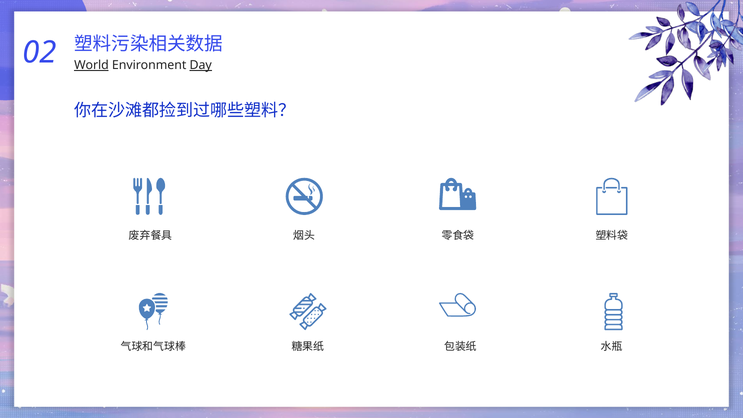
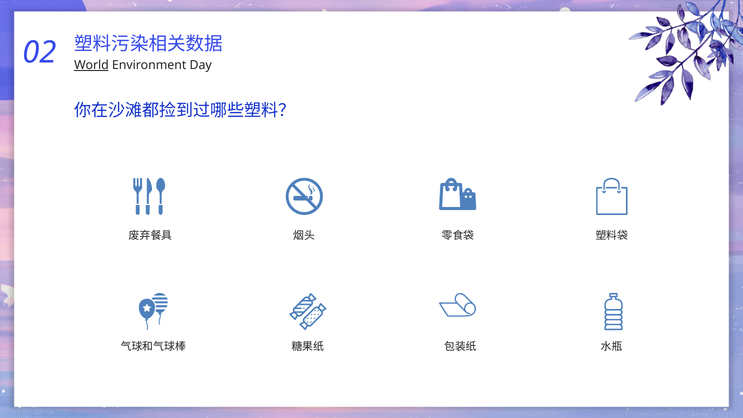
Day underline: present -> none
